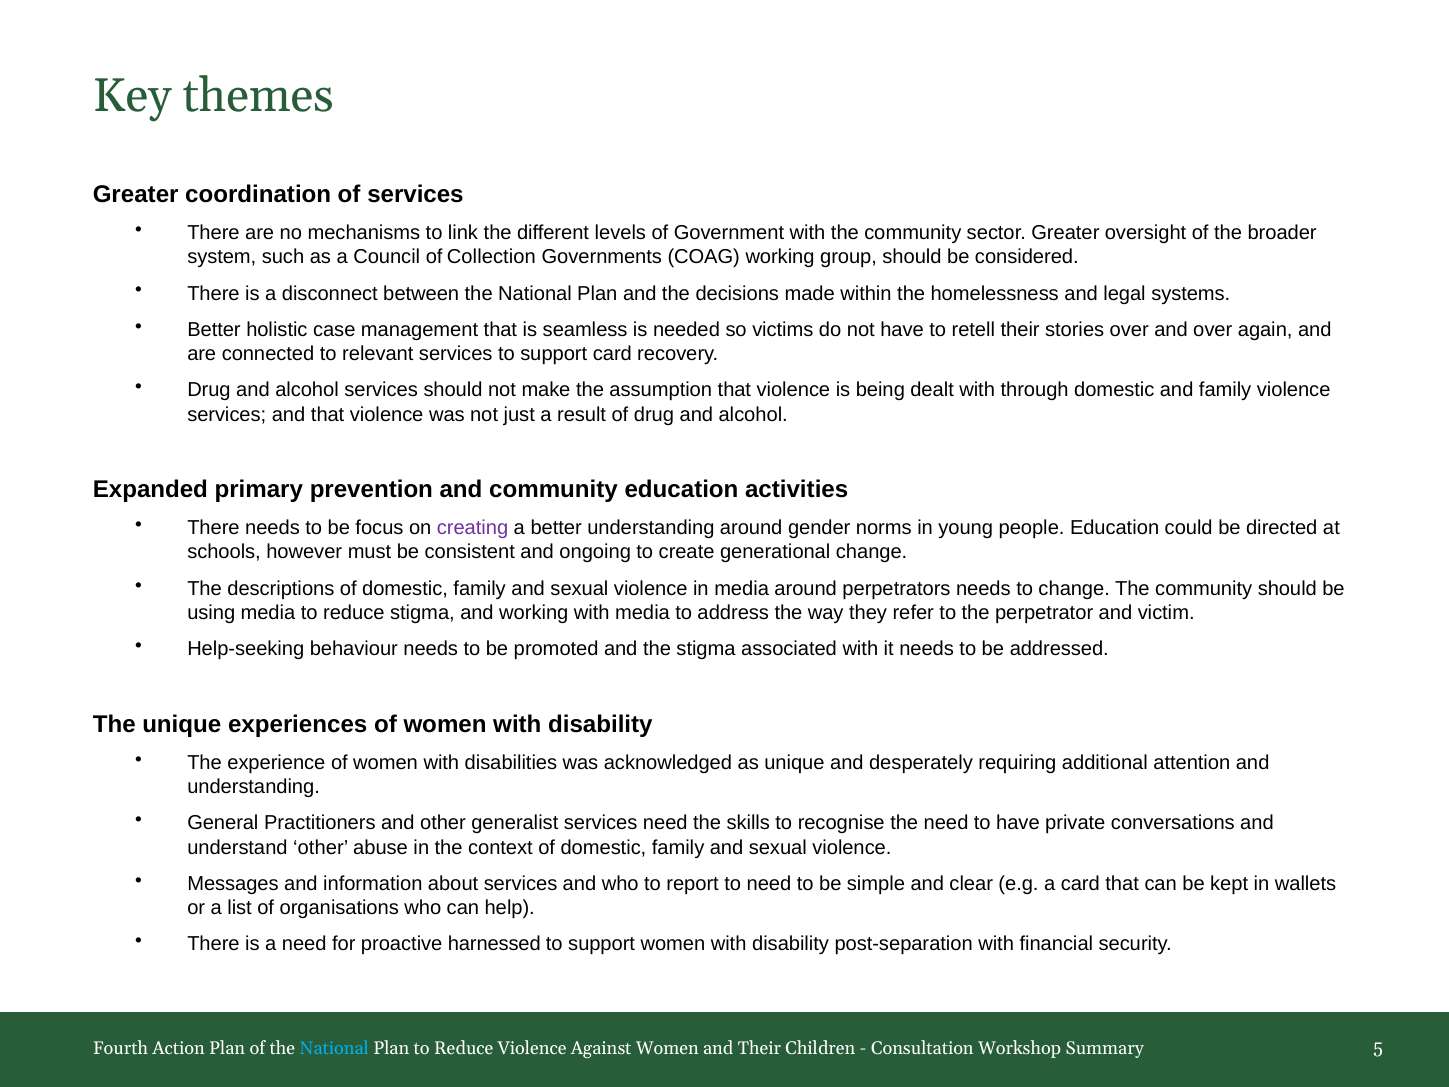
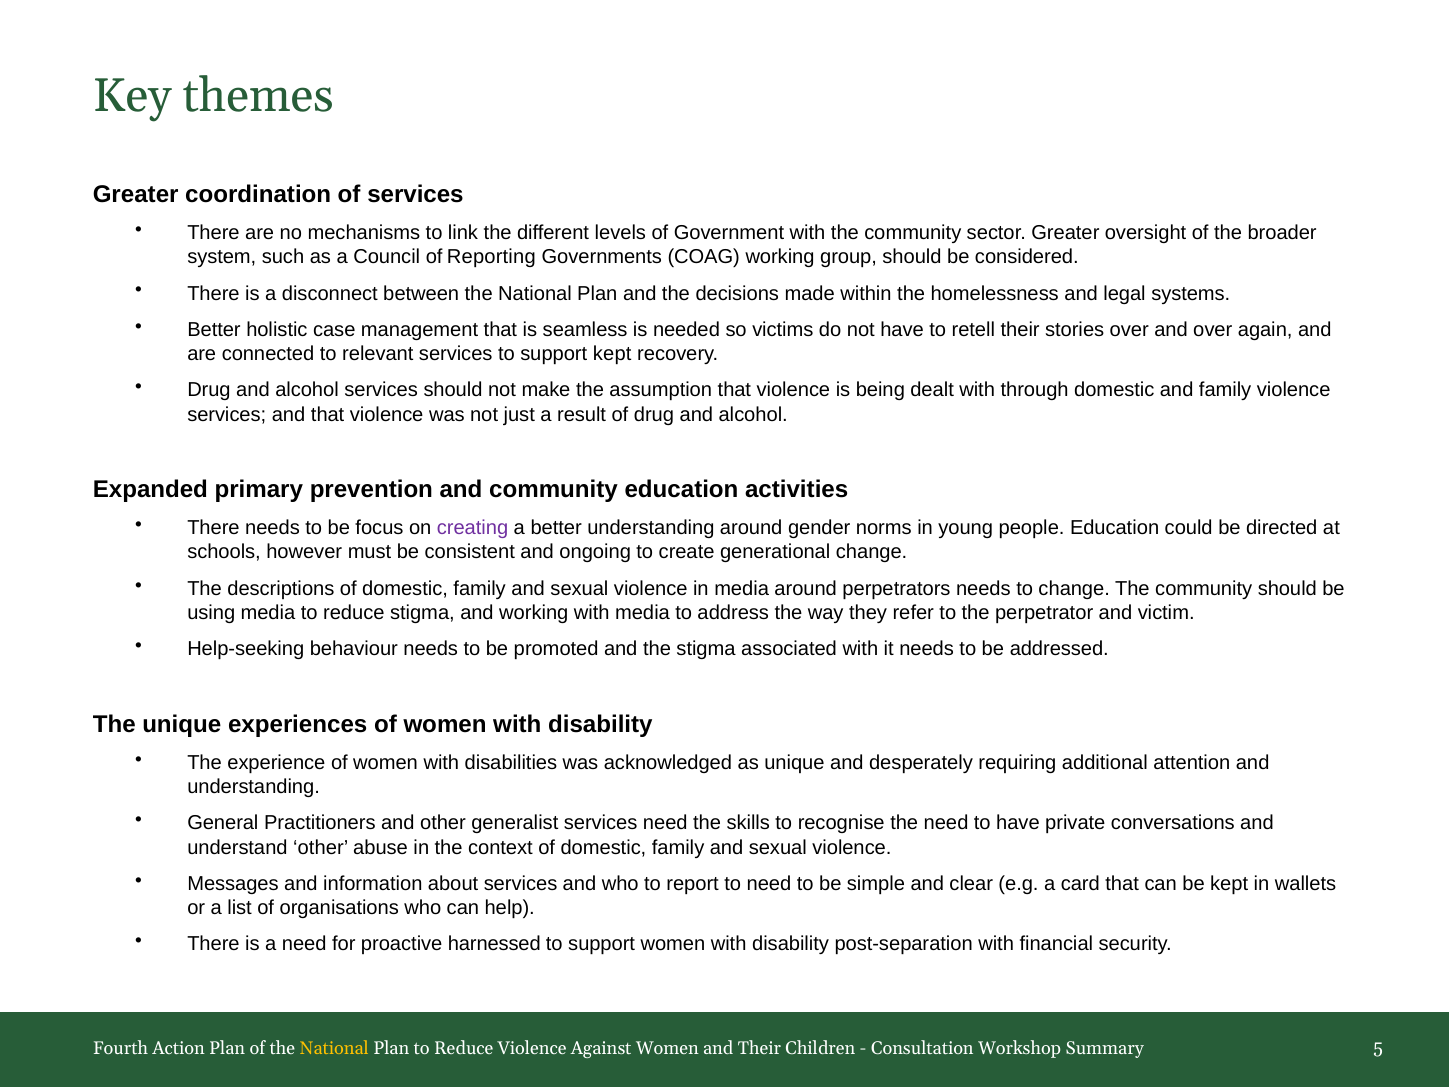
Collection: Collection -> Reporting
support card: card -> kept
National at (334, 1048) colour: light blue -> yellow
